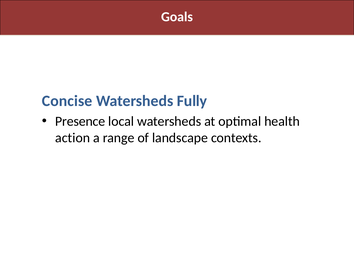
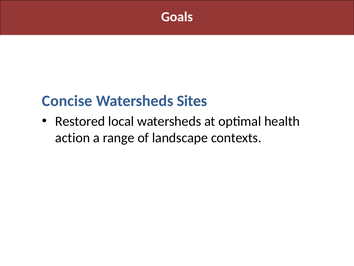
Fully: Fully -> Sites
Presence: Presence -> Restored
